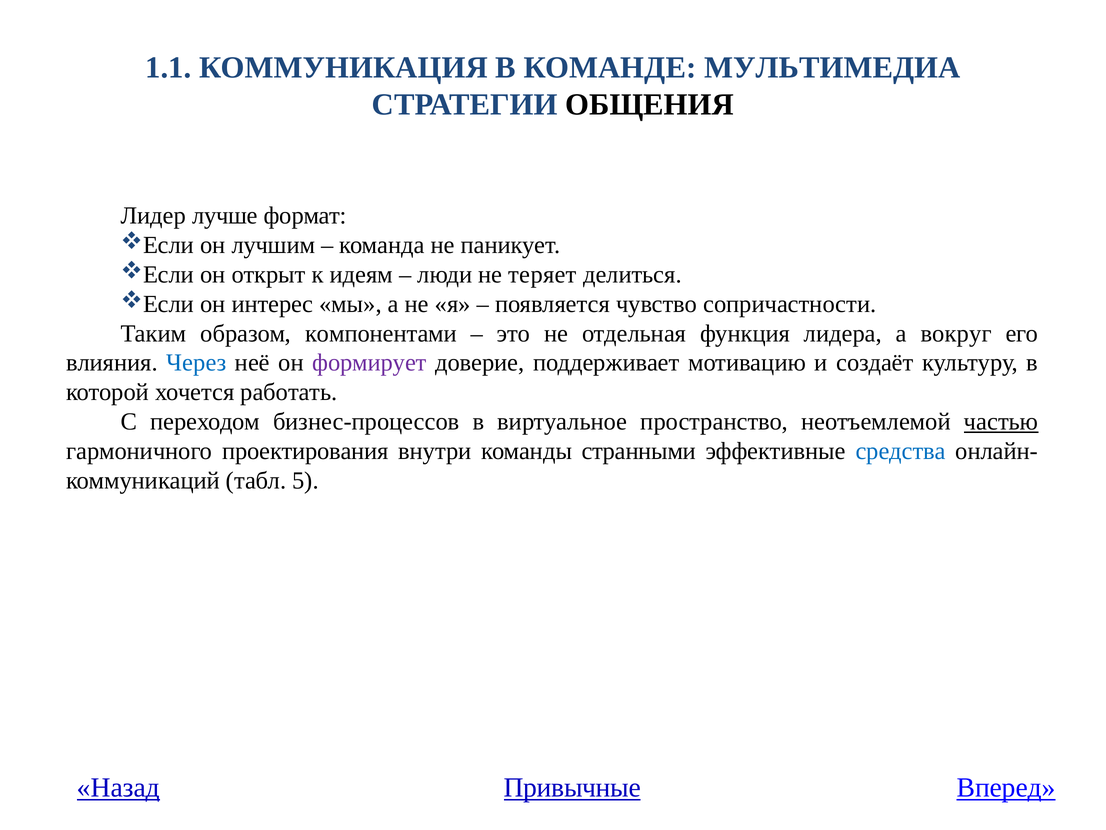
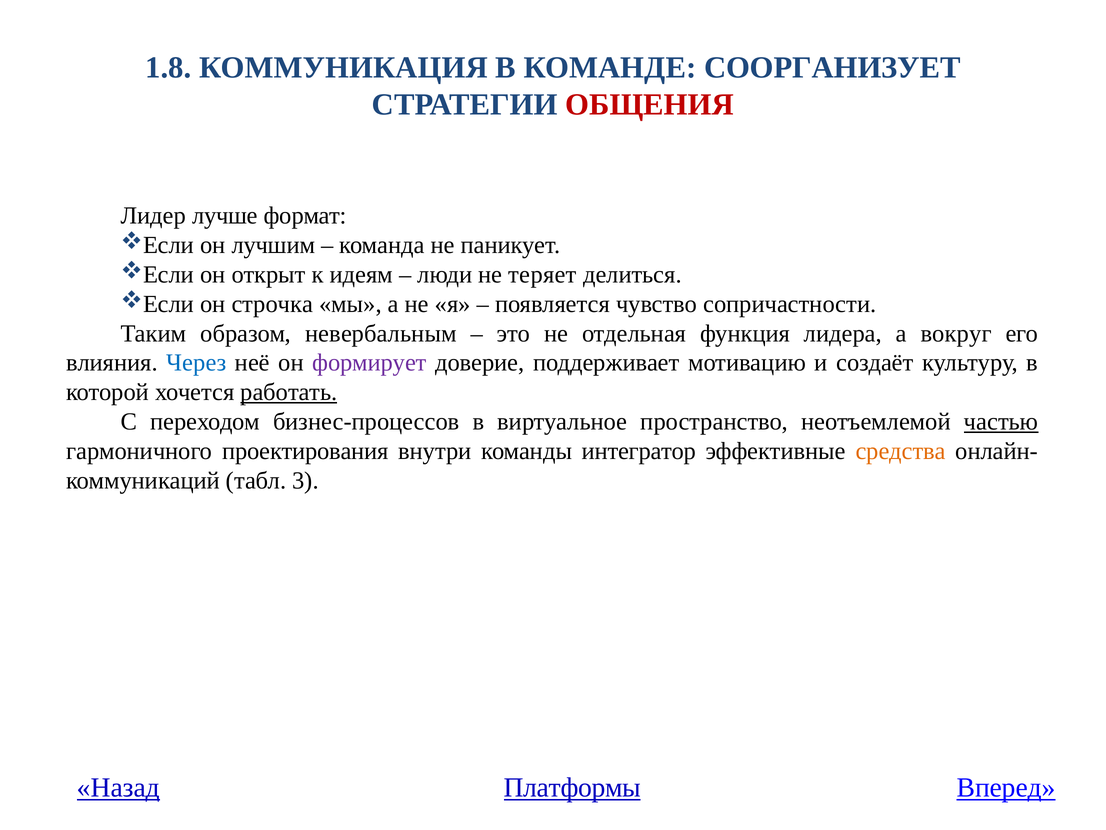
1.1: 1.1 -> 1.8
МУЛЬТИМЕДИА: МУЛЬТИМЕДИА -> СООРГАНИЗУЕТ
ОБЩЕНИЯ colour: black -> red
интерес: интерес -> строчка
компонентами: компонентами -> невербальным
работать underline: none -> present
странными: странными -> интегратор
средства colour: blue -> orange
5: 5 -> 3
Привычные: Привычные -> Платформы
